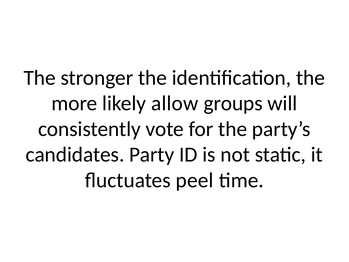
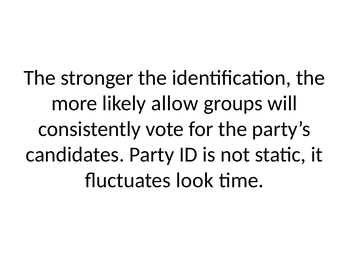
peel: peel -> look
